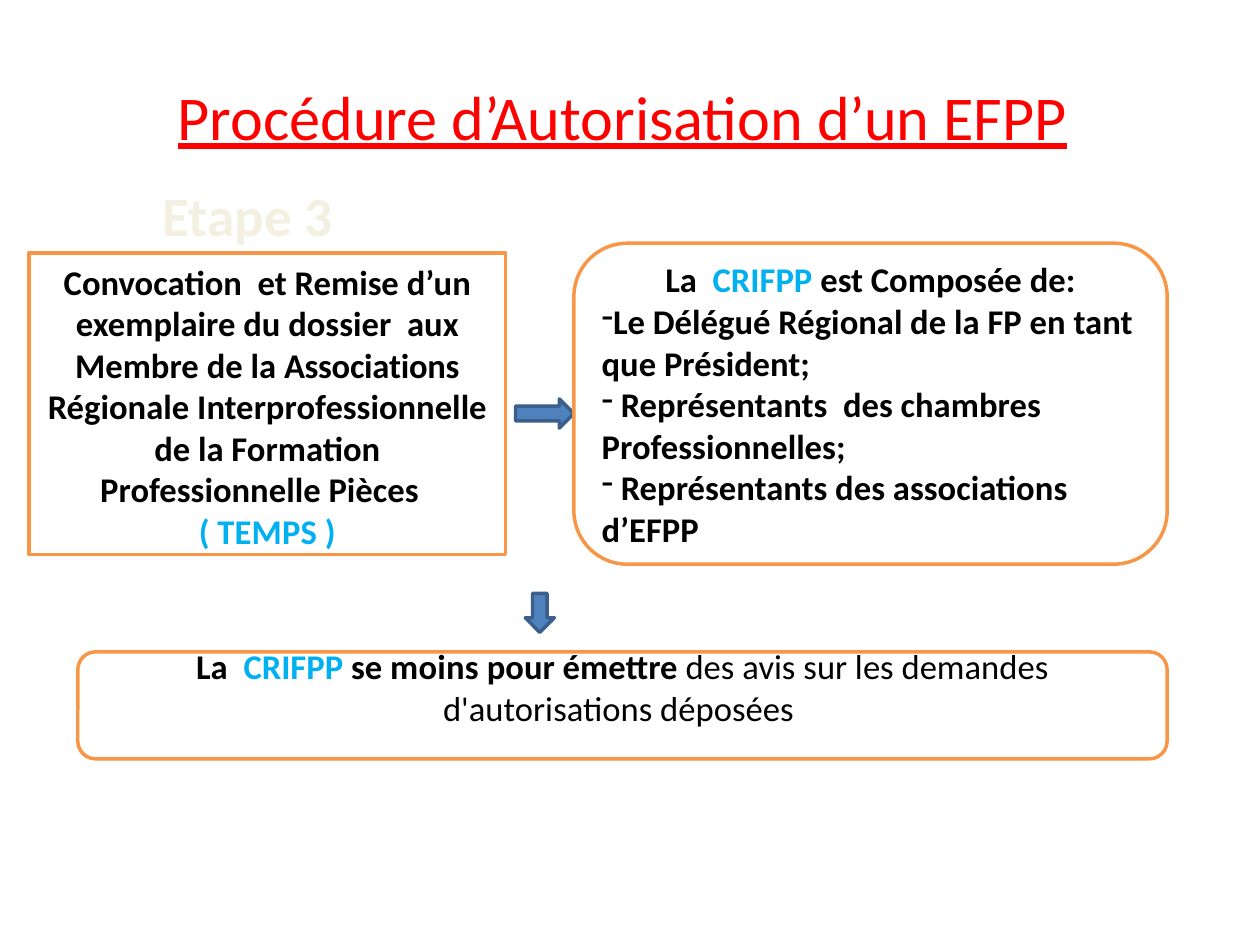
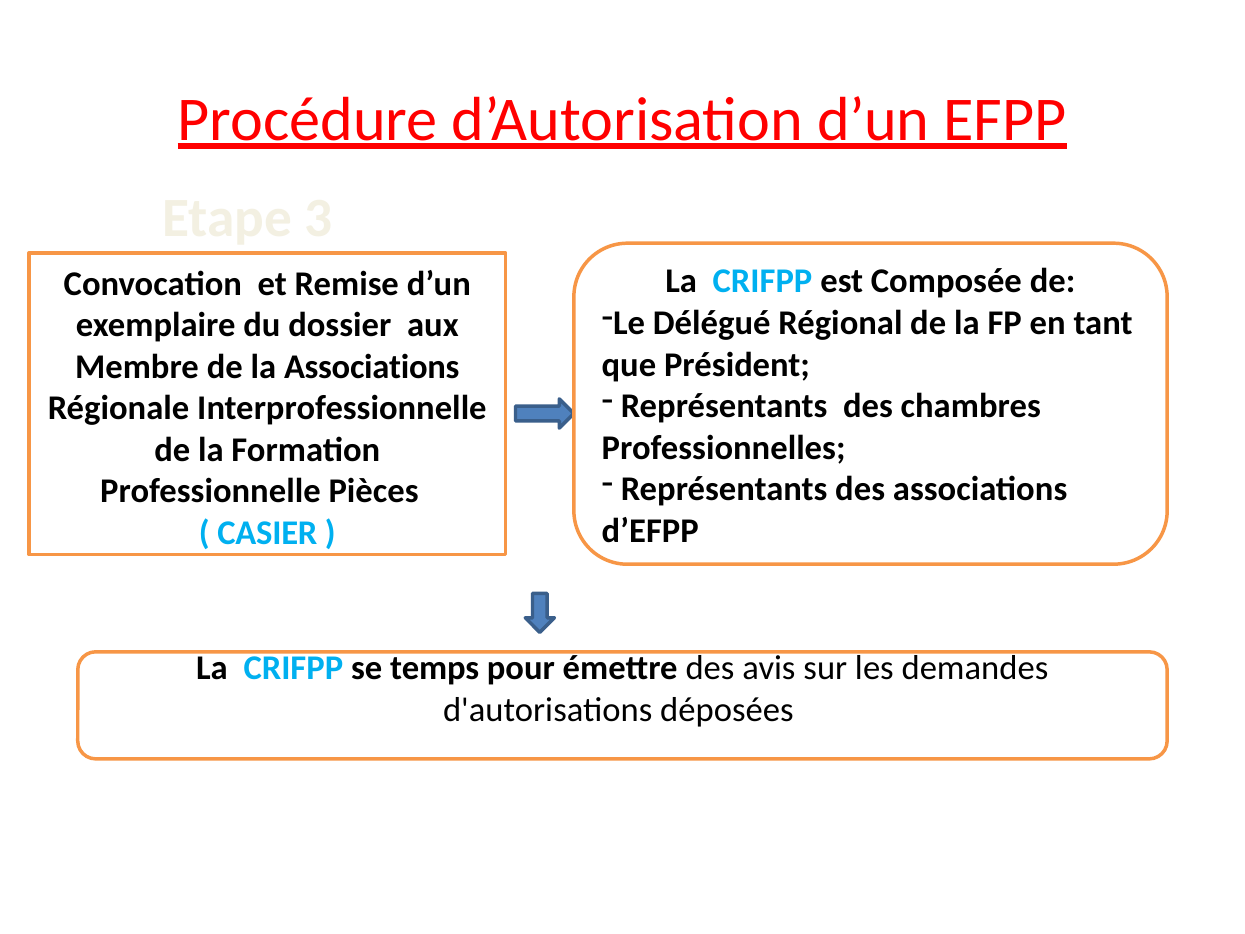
TEMPS: TEMPS -> CASIER
moins: moins -> temps
